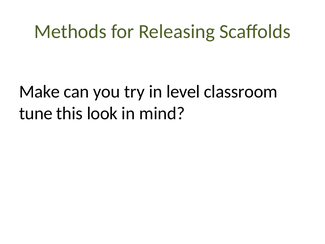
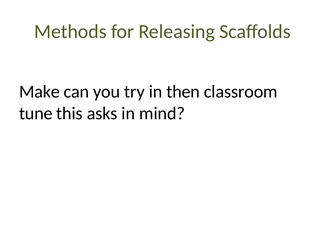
level: level -> then
look: look -> asks
